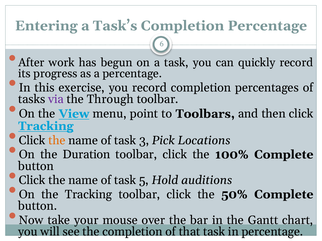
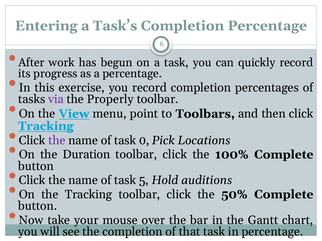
Through: Through -> Properly
the at (57, 141) colour: orange -> purple
3: 3 -> 0
